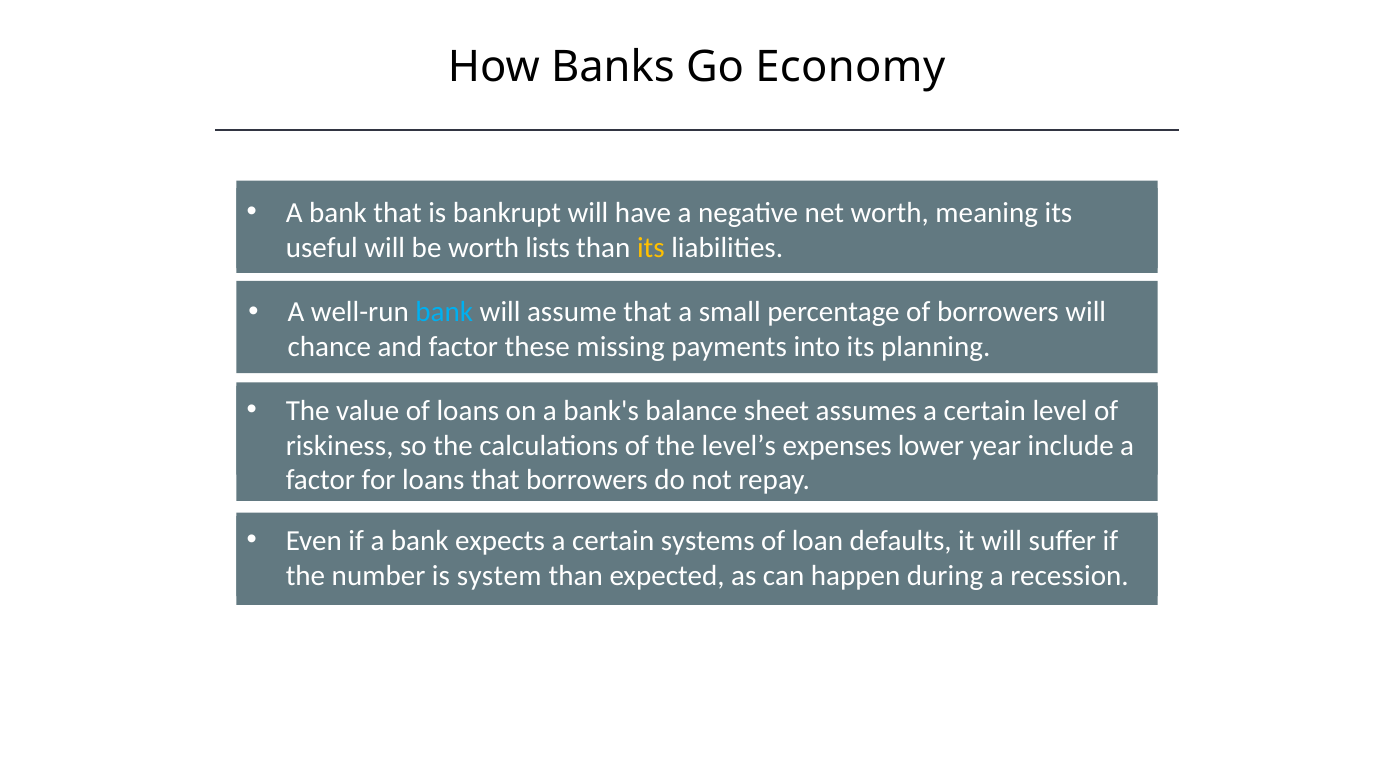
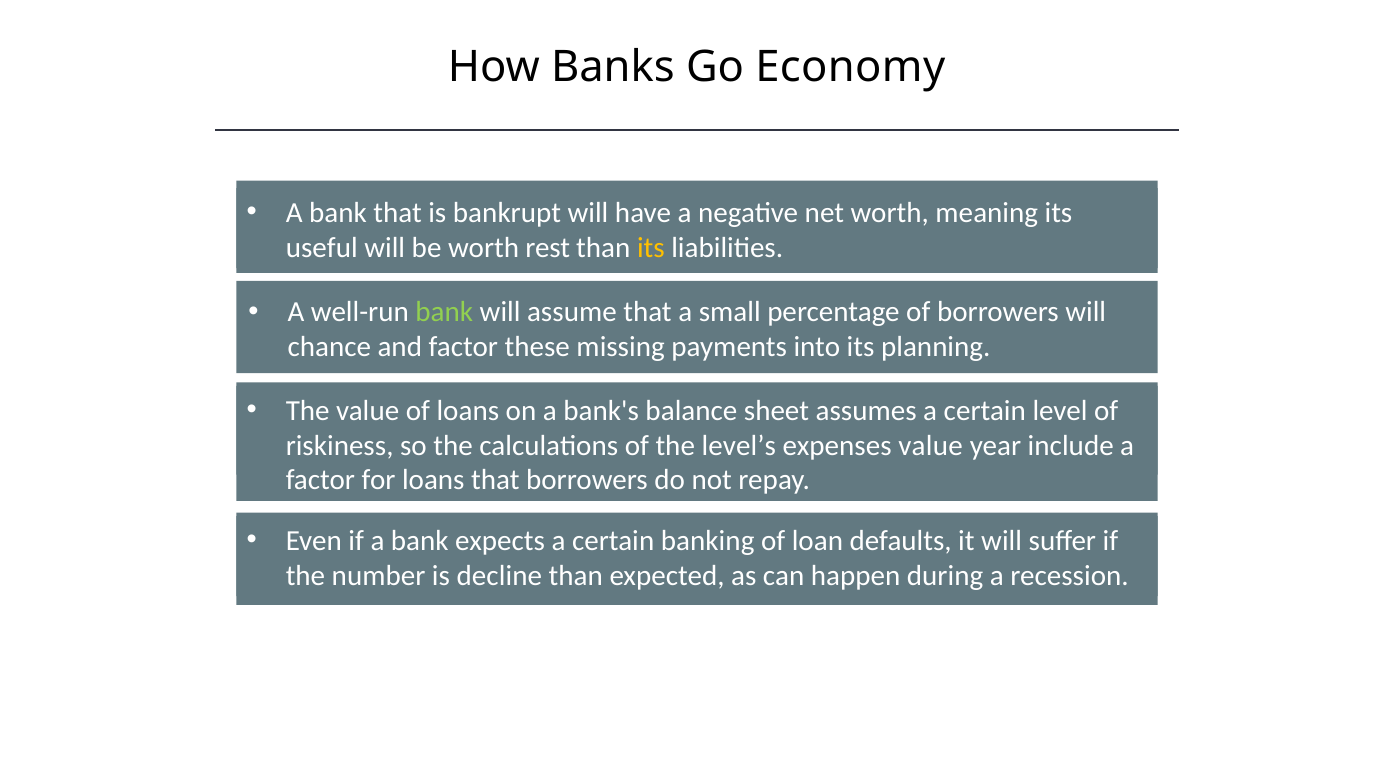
lists: lists -> rest
bank at (444, 312) colour: light blue -> light green
expenses lower: lower -> value
systems: systems -> banking
system: system -> decline
